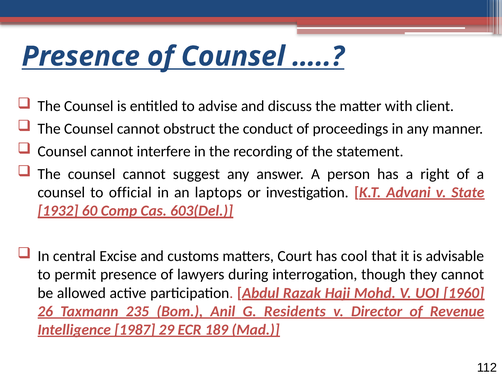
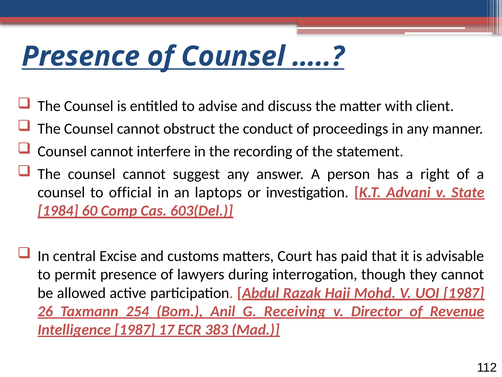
1932: 1932 -> 1984
cool: cool -> paid
UOI 1960: 1960 -> 1987
235: 235 -> 254
Residents: Residents -> Receiving
29: 29 -> 17
189: 189 -> 383
